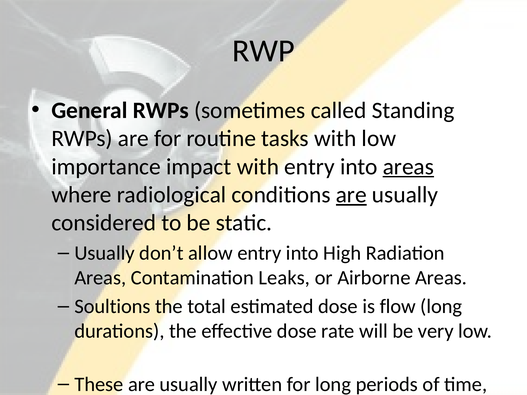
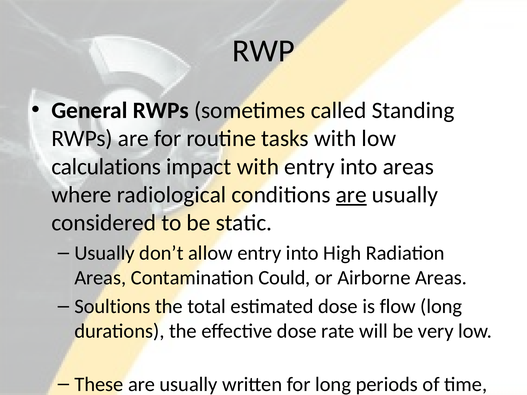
importance: importance -> calculations
areas at (408, 167) underline: present -> none
Leaks: Leaks -> Could
